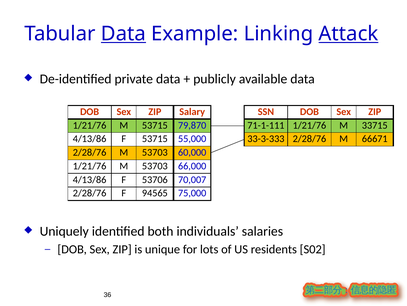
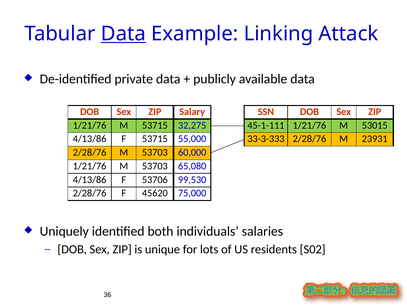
Attack underline: present -> none
79,870: 79,870 -> 32,275
71-1-111: 71-1-111 -> 45-1-111
33715: 33715 -> 53015
66671: 66671 -> 23931
66,000: 66,000 -> 65,080
70,007: 70,007 -> 99,530
94565: 94565 -> 45620
